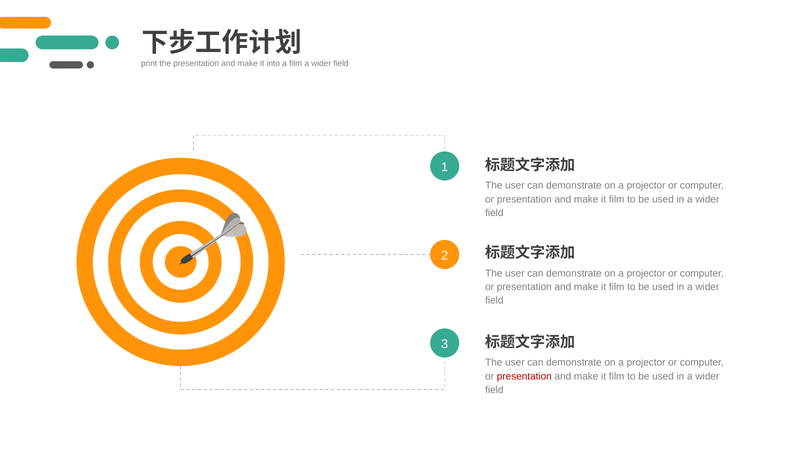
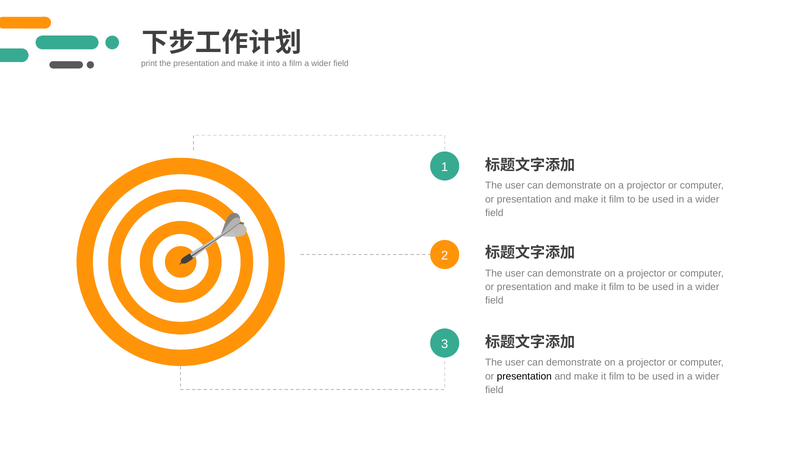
presentation at (524, 376) colour: red -> black
